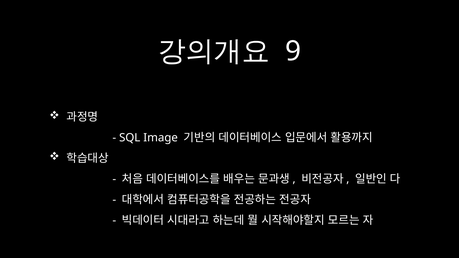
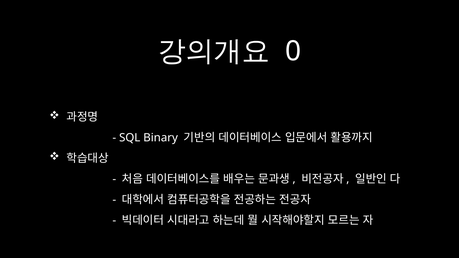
9: 9 -> 0
Image: Image -> Binary
